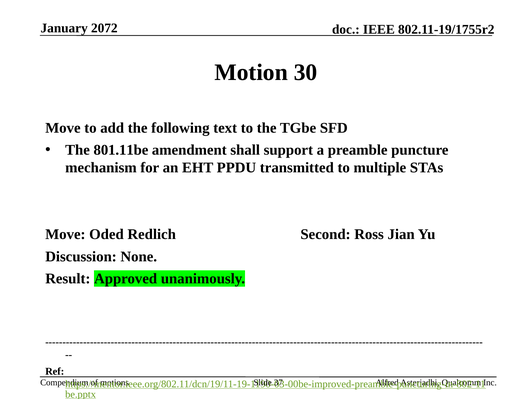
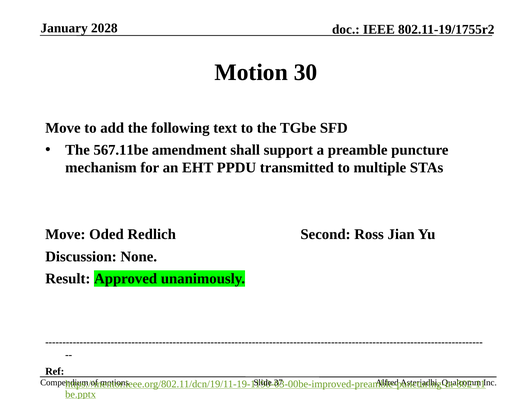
2072: 2072 -> 2028
801.11be: 801.11be -> 567.11be
